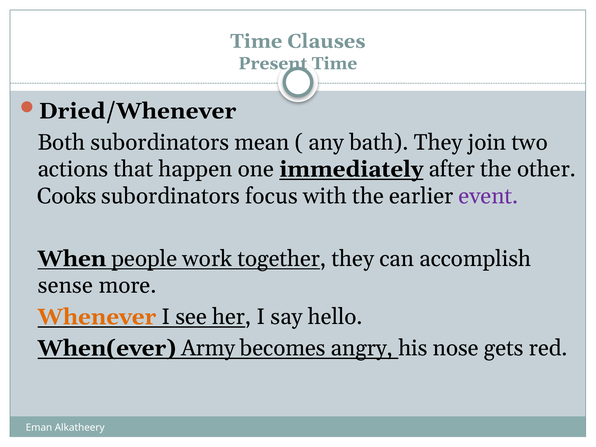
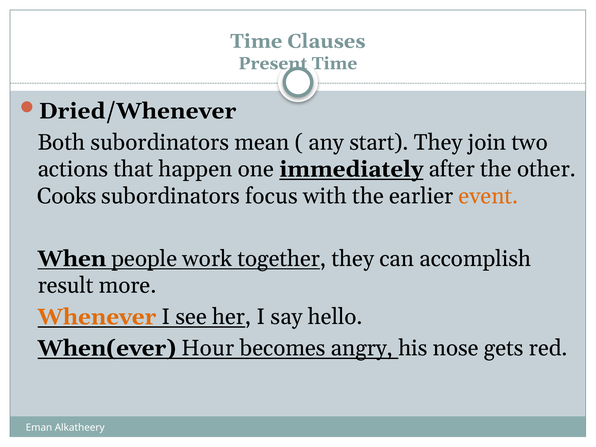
bath: bath -> start
event colour: purple -> orange
sense: sense -> result
Army: Army -> Hour
